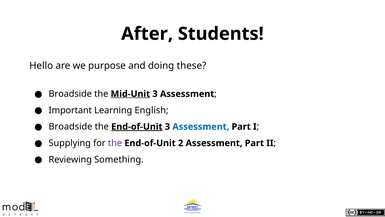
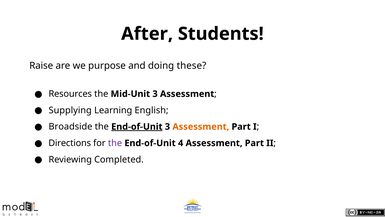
Hello: Hello -> Raise
Broadside at (70, 94): Broadside -> Resources
Mid-Unit underline: present -> none
Important: Important -> Supplying
Assessment at (201, 126) colour: blue -> orange
Supplying: Supplying -> Directions
2: 2 -> 4
Something: Something -> Completed
